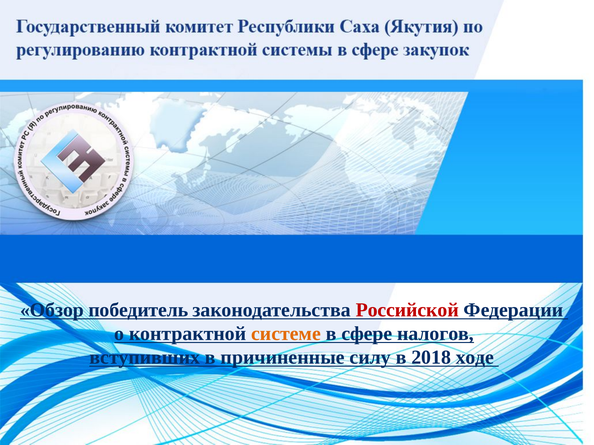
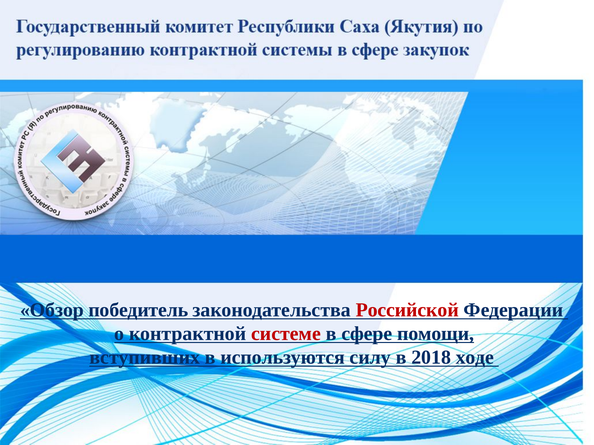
системе colour: orange -> red
налогов: налогов -> помощи
причиненные: причиненные -> используются
